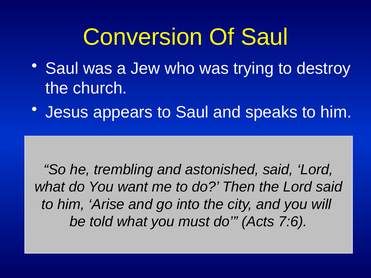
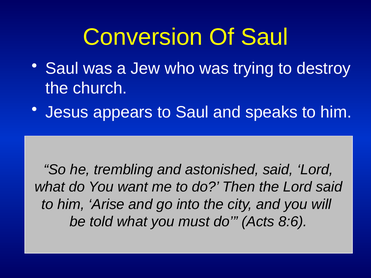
7:6: 7:6 -> 8:6
